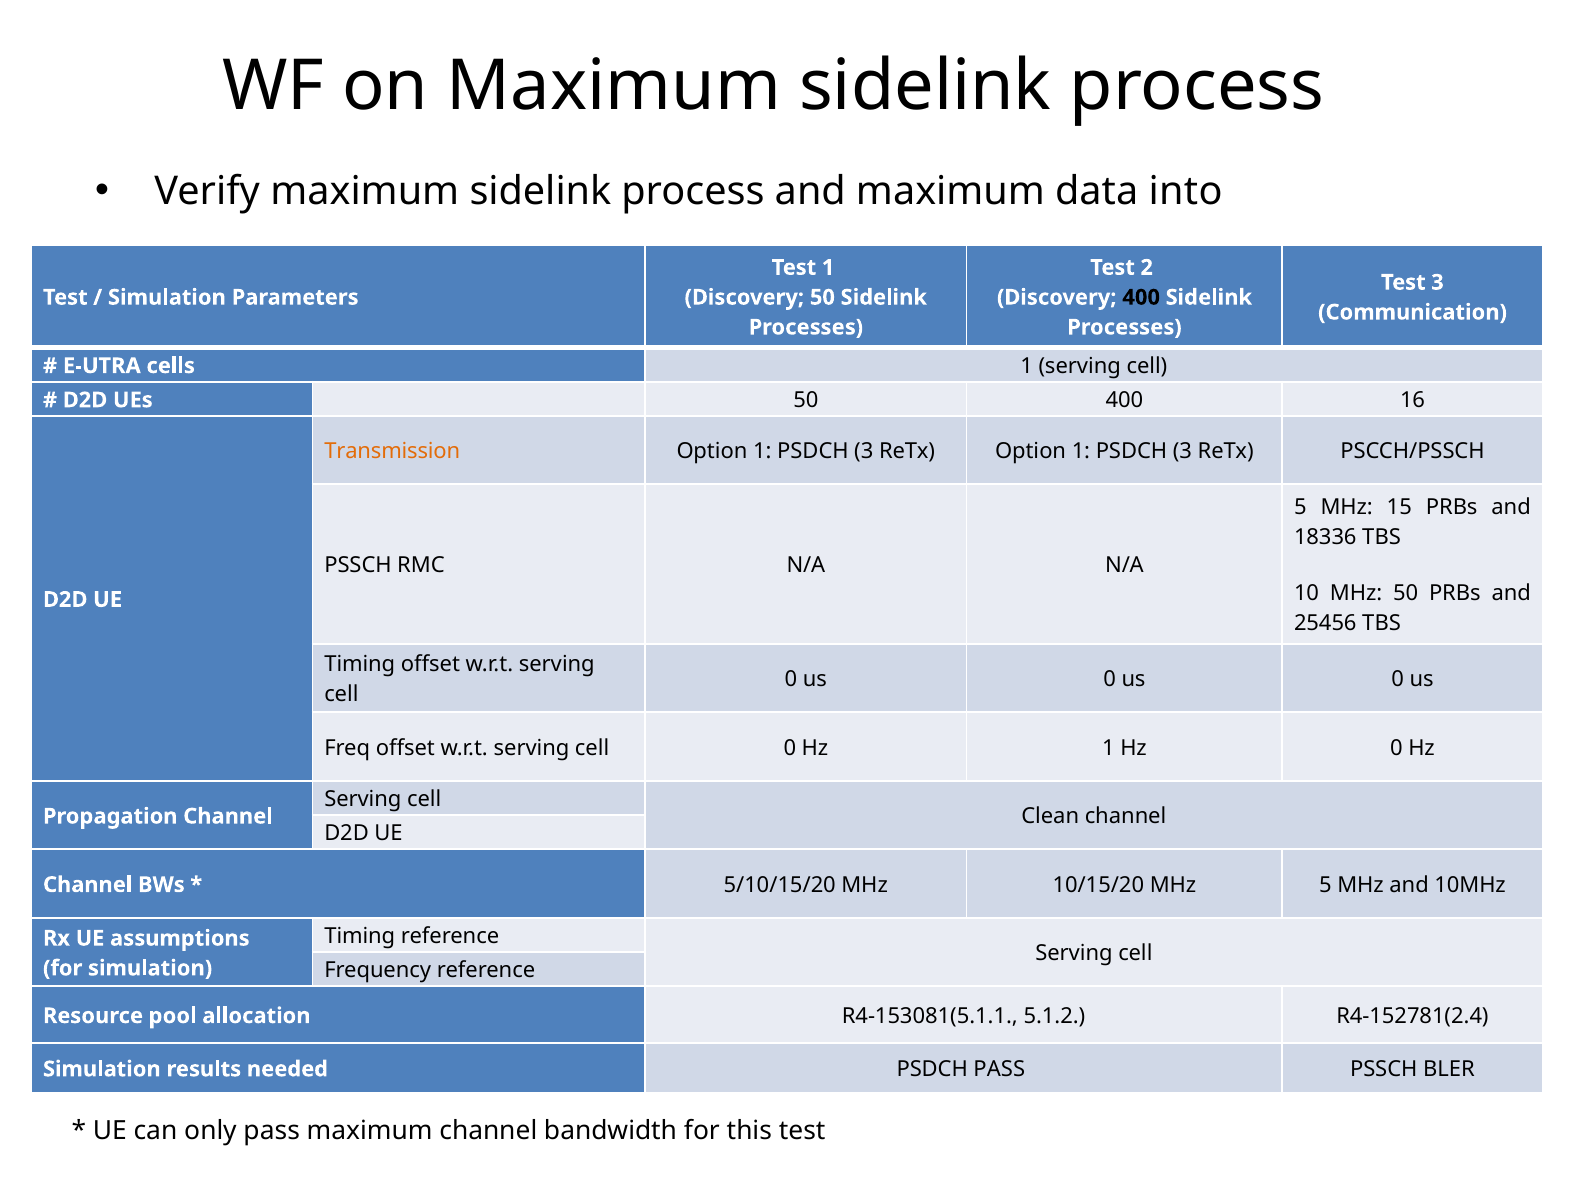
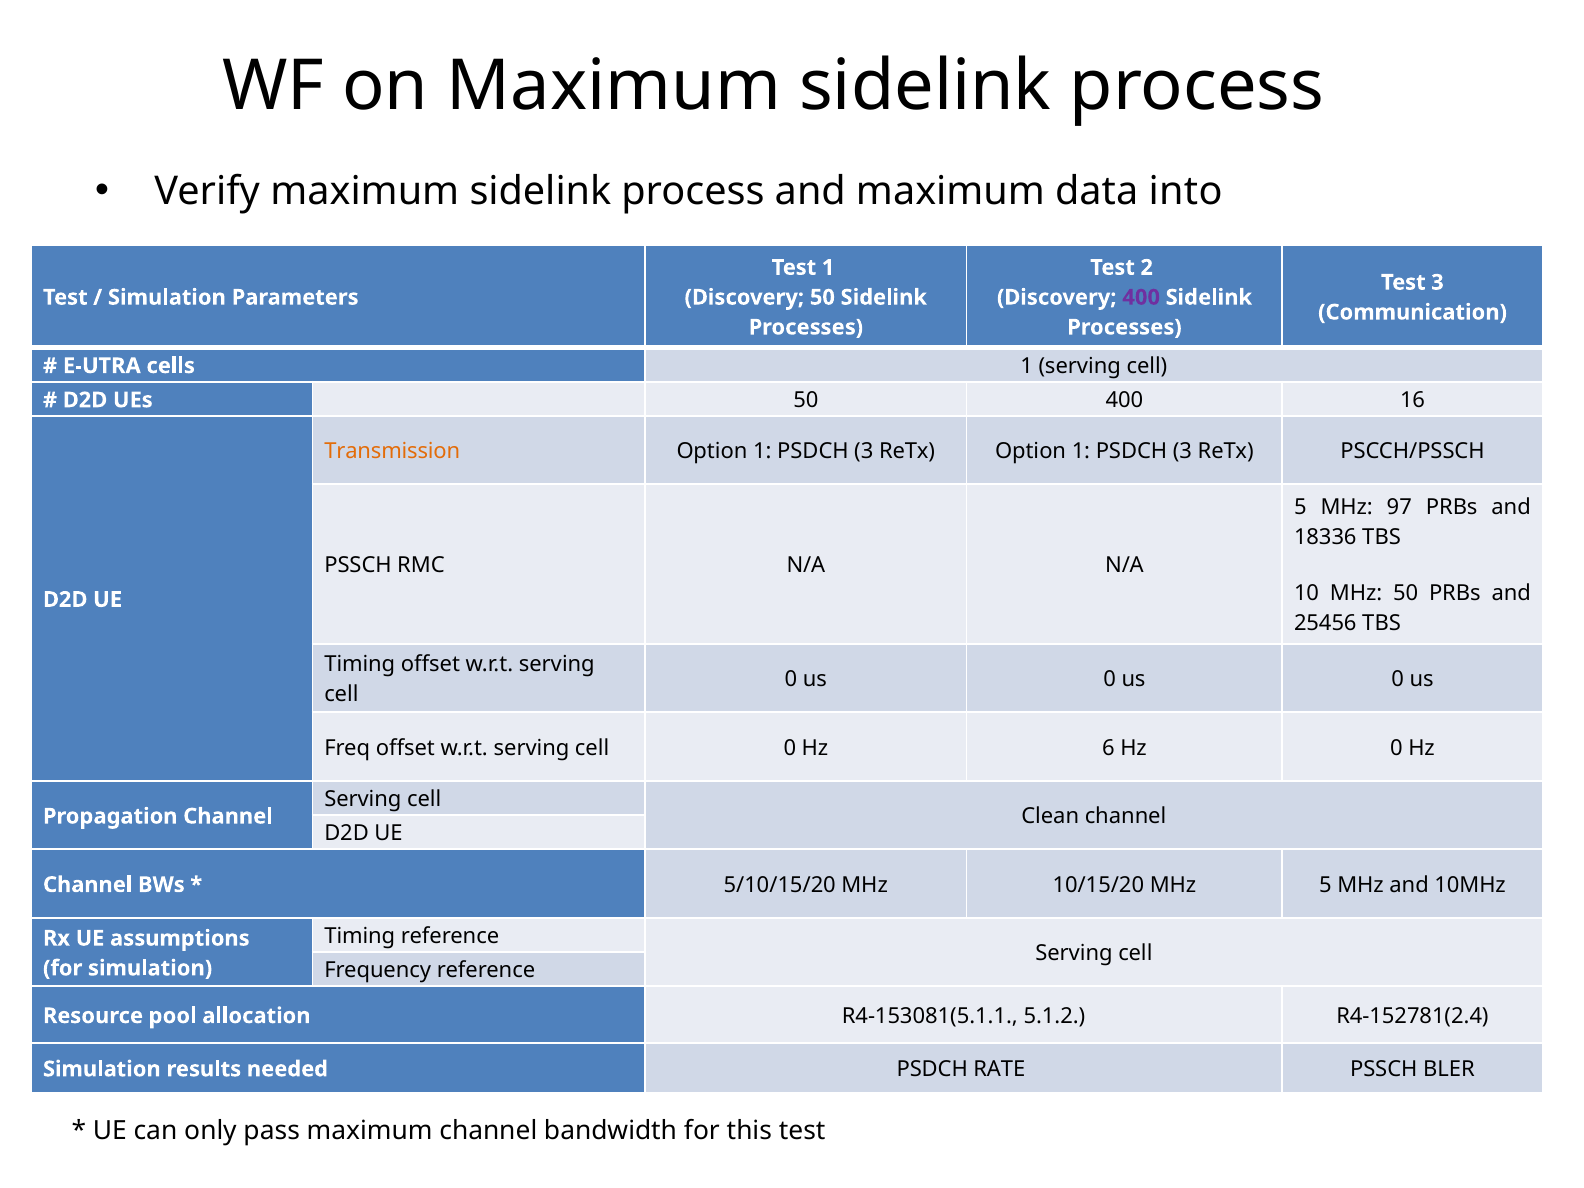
400 at (1141, 297) colour: black -> purple
15: 15 -> 97
Hz 1: 1 -> 6
PSDCH PASS: PASS -> RATE
